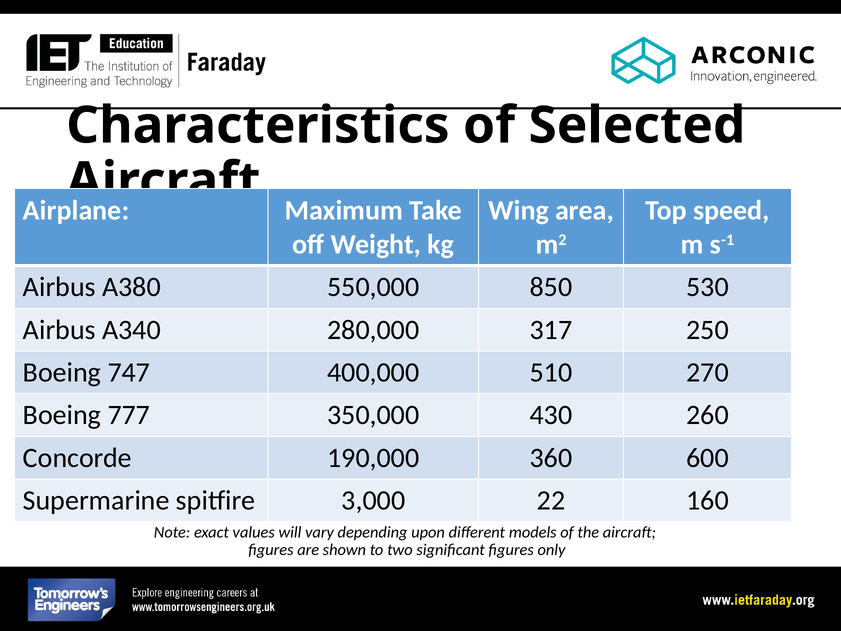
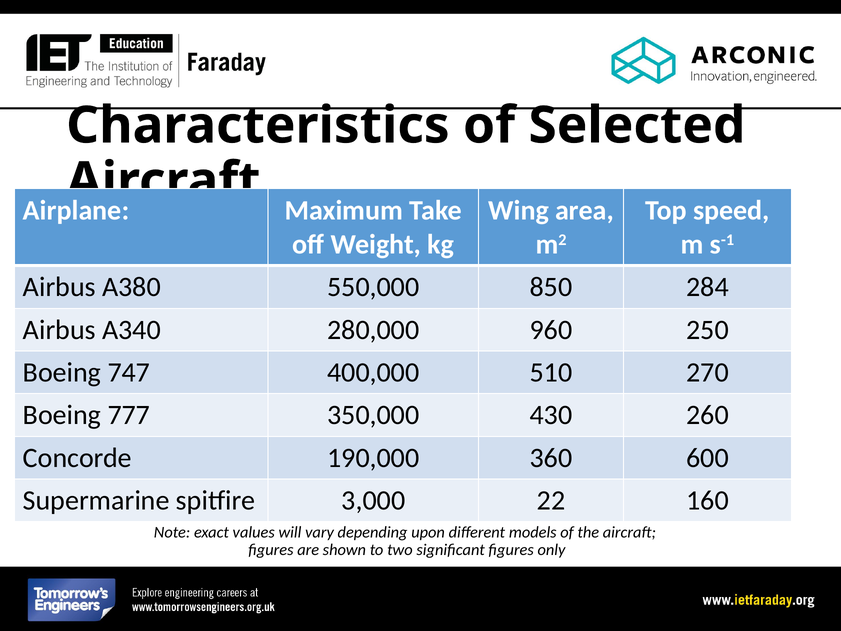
530: 530 -> 284
317: 317 -> 960
